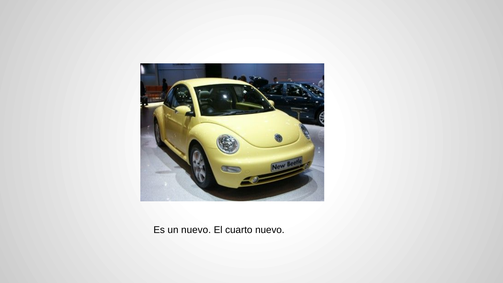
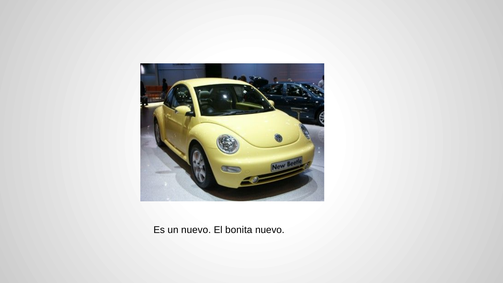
cuarto: cuarto -> bonita
